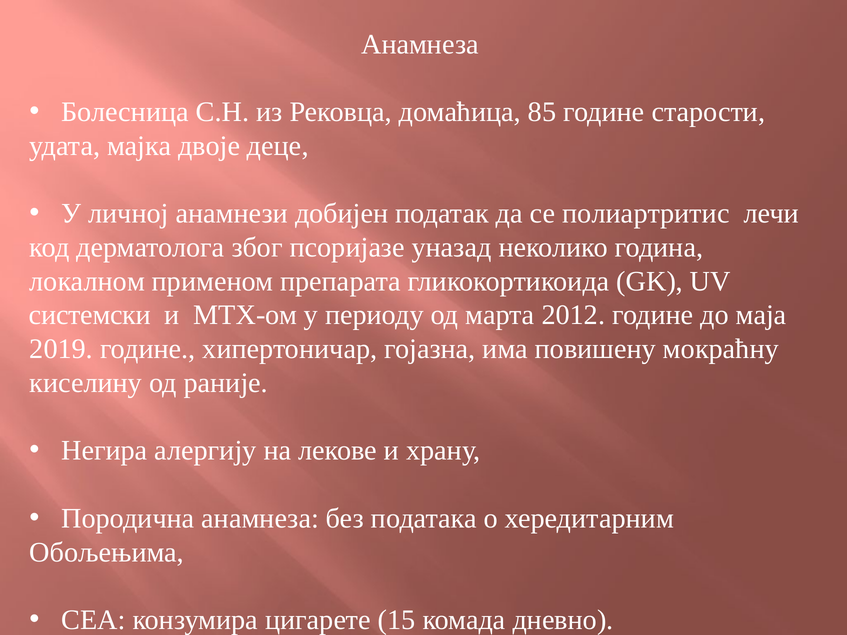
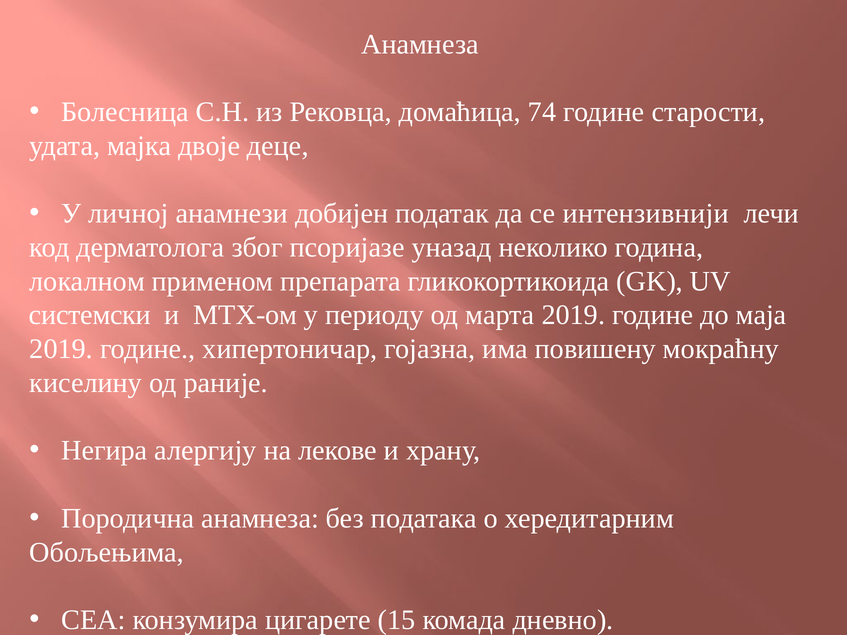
85: 85 -> 74
полиартритис: полиартритис -> интензивнији
марта 2012: 2012 -> 2019
